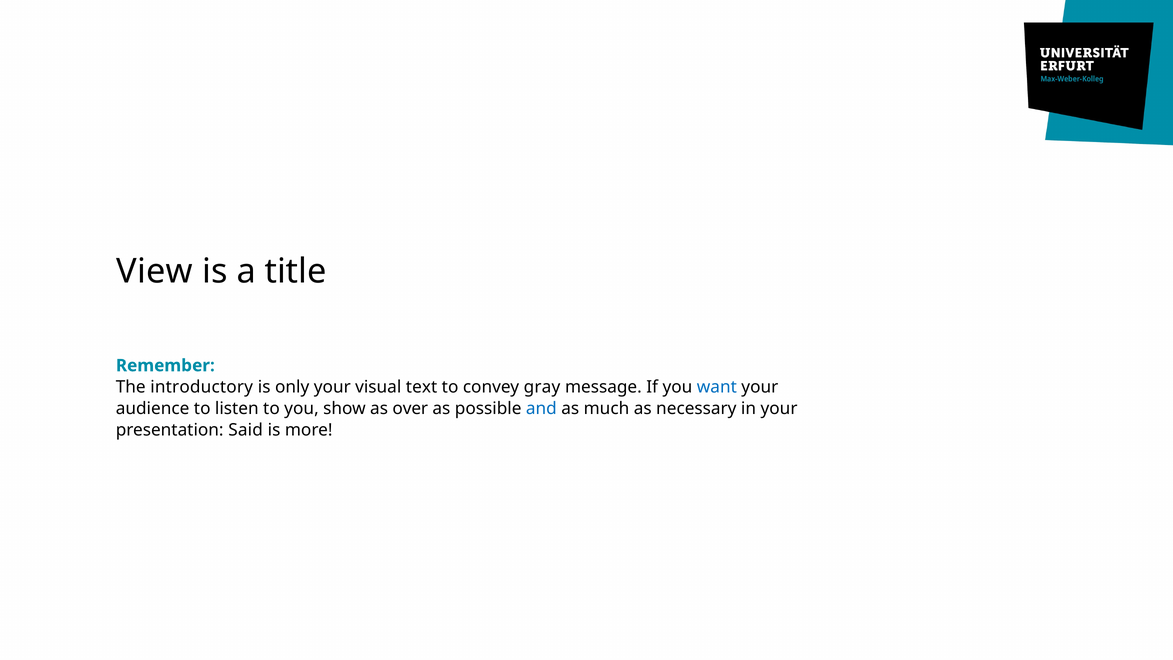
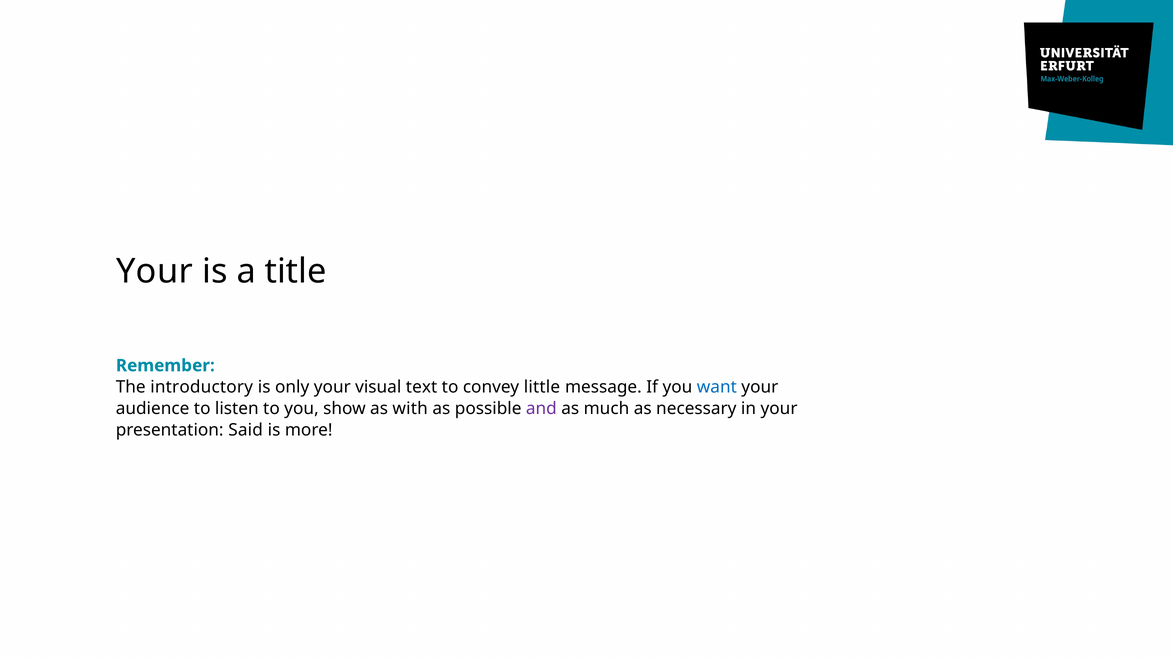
View at (155, 271): View -> Your
gray: gray -> little
over: over -> with
and colour: blue -> purple
